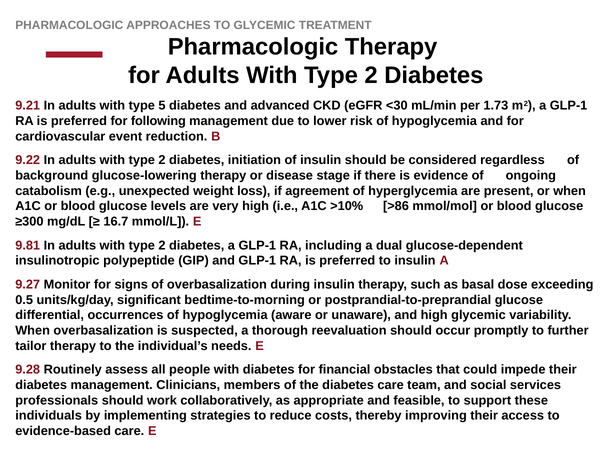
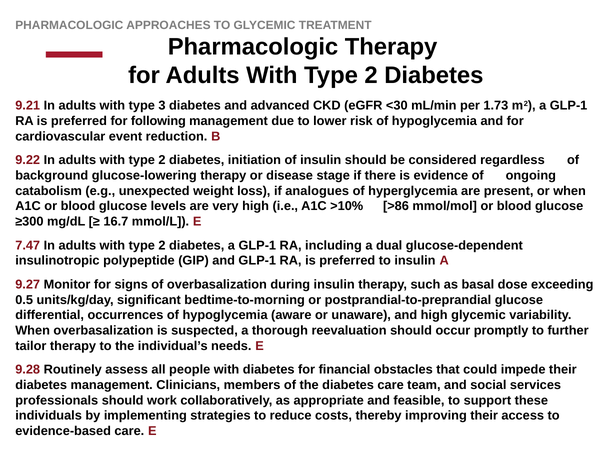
5: 5 -> 3
agreement: agreement -> analogues
9.81: 9.81 -> 7.47
